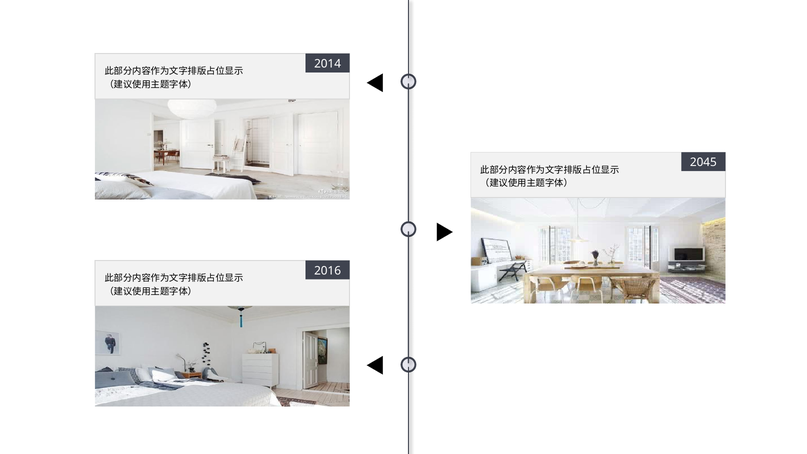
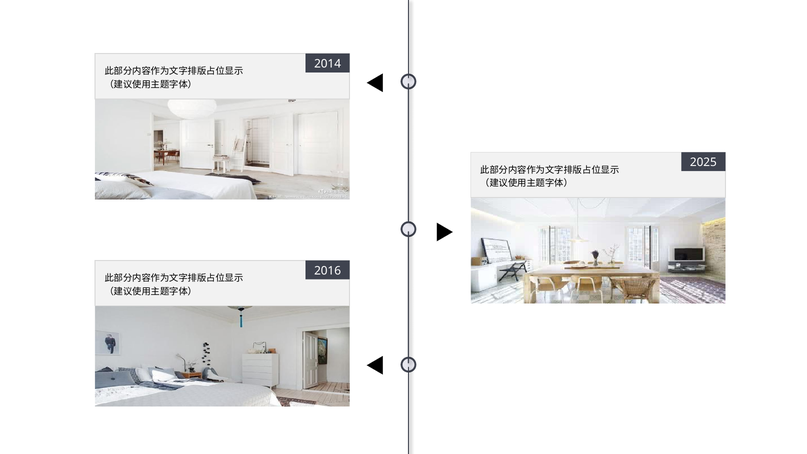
2045: 2045 -> 2025
